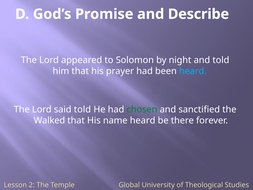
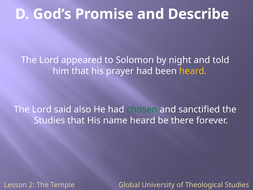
heard at (193, 71) colour: light blue -> yellow
said told: told -> also
Walked at (49, 120): Walked -> Studies
